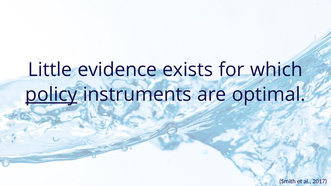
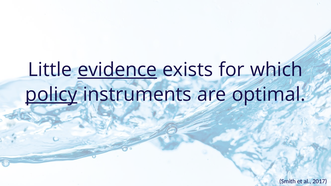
evidence underline: none -> present
